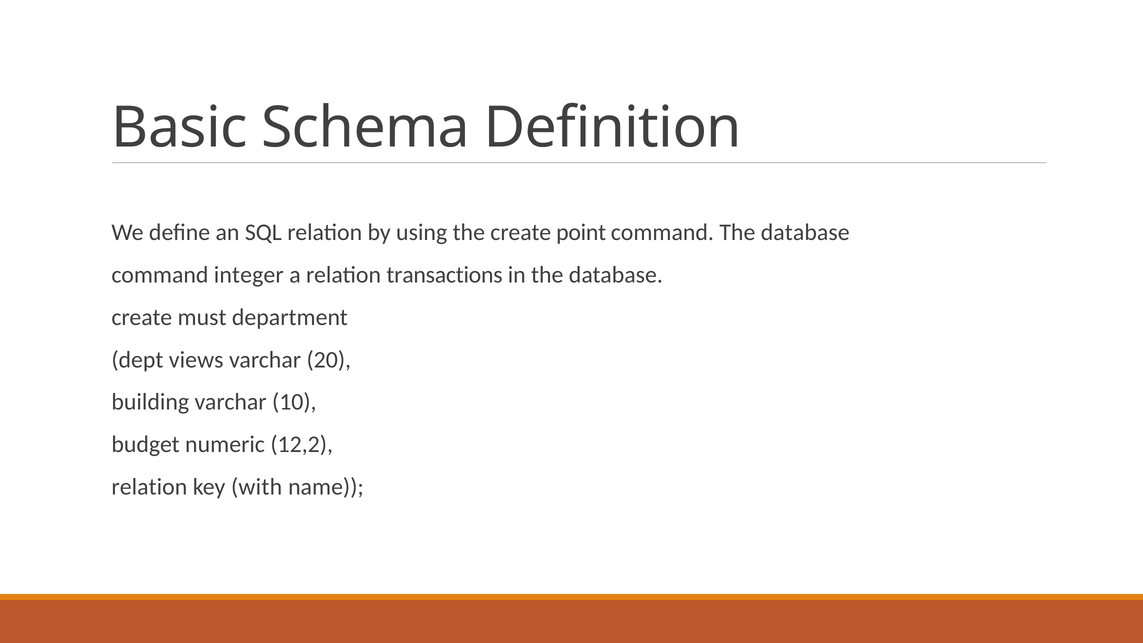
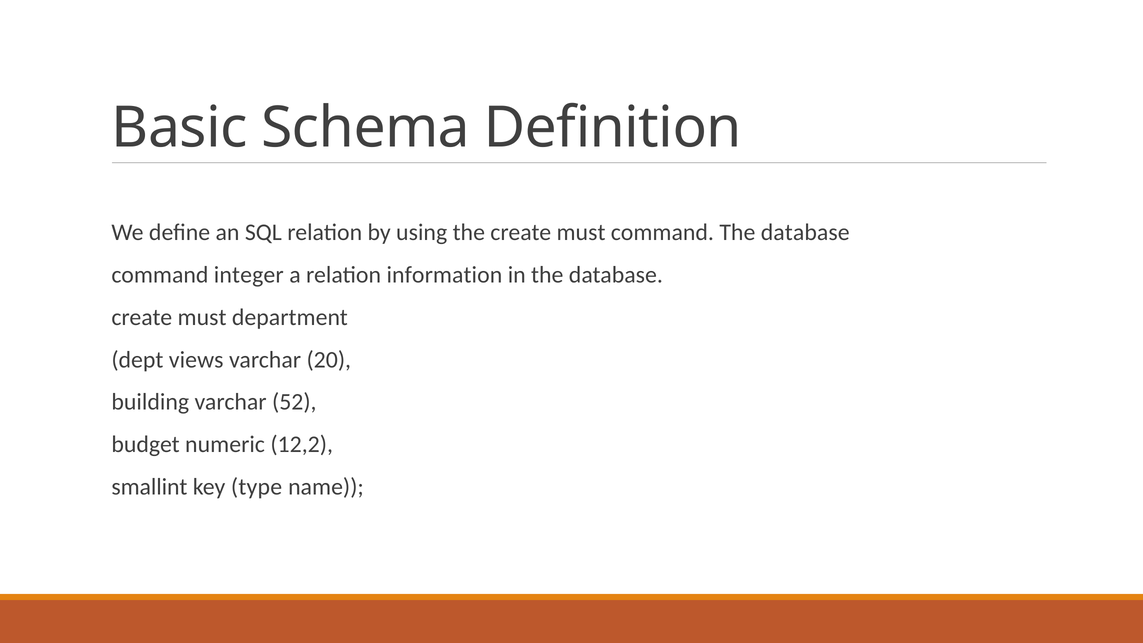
the create point: point -> must
transactions: transactions -> information
10: 10 -> 52
relation at (149, 487): relation -> smallint
with: with -> type
